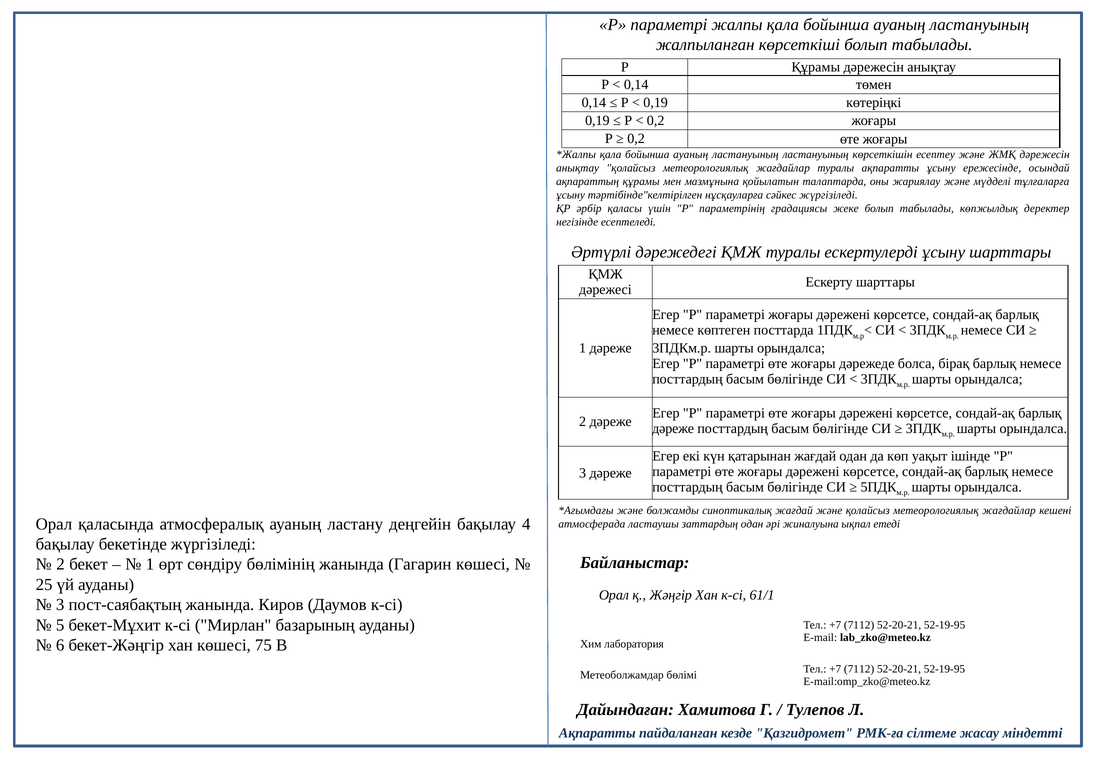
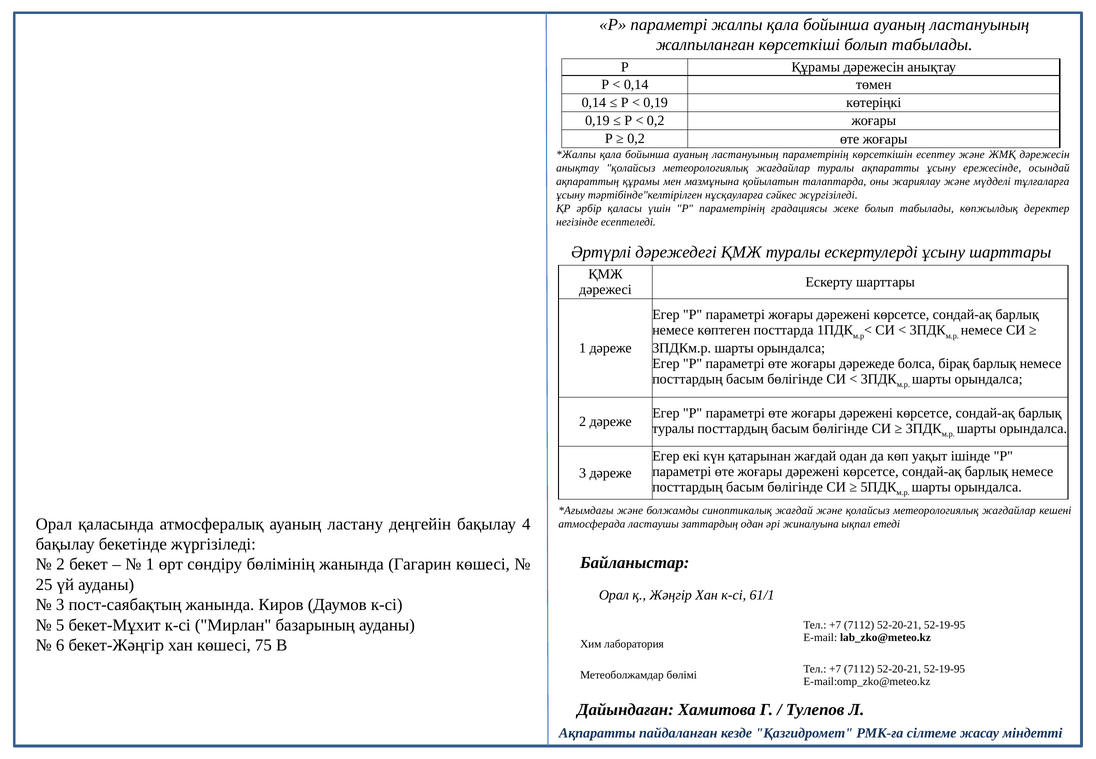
ластануының ластануының: ластануының -> параметрінің
дәреже at (673, 428): дәреже -> туралы
